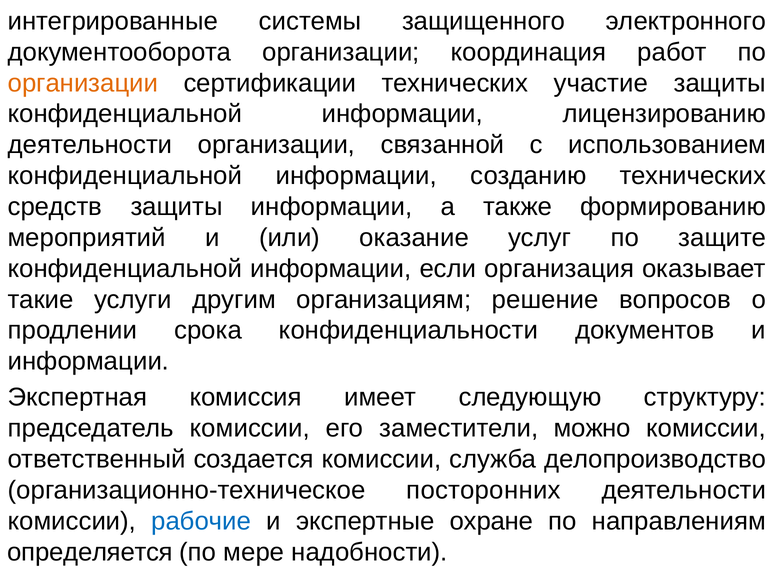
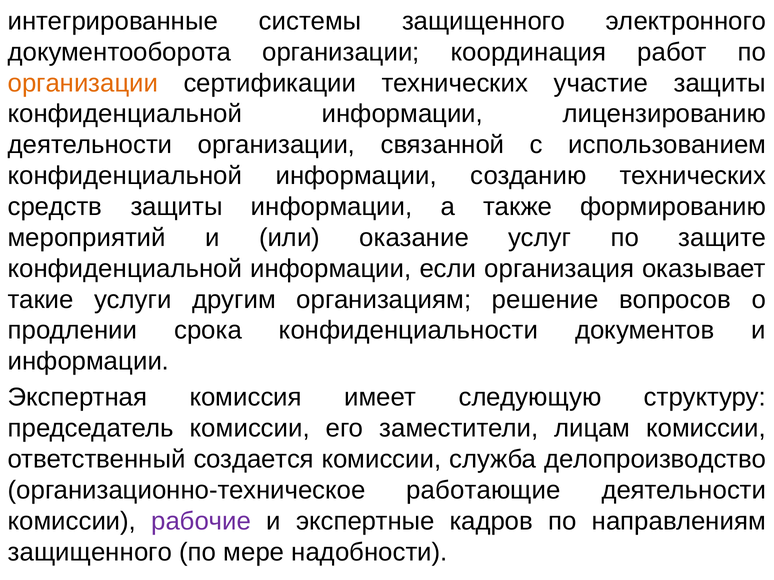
можно: можно -> лицам
посторонних: посторонних -> работающие
рабочие colour: blue -> purple
охране: охране -> кадров
определяется at (90, 553): определяется -> защищенного
